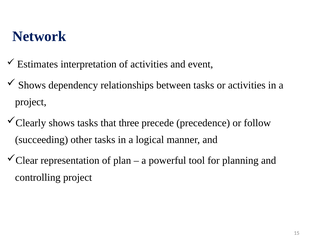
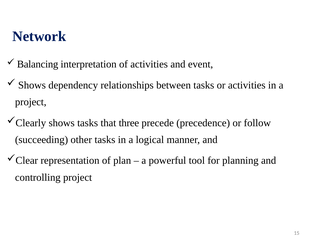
Estimates: Estimates -> Balancing
